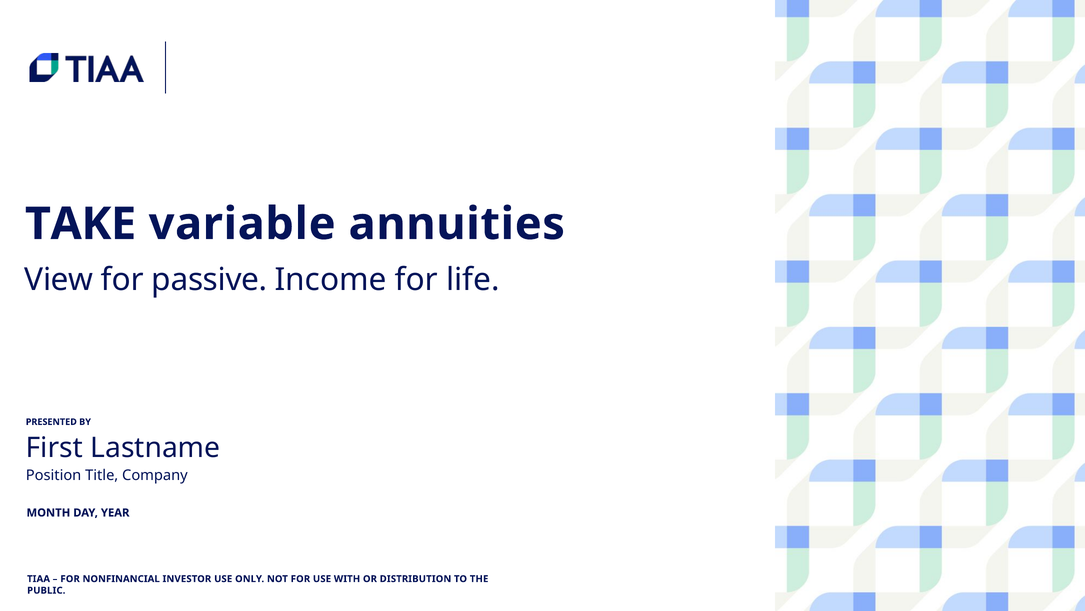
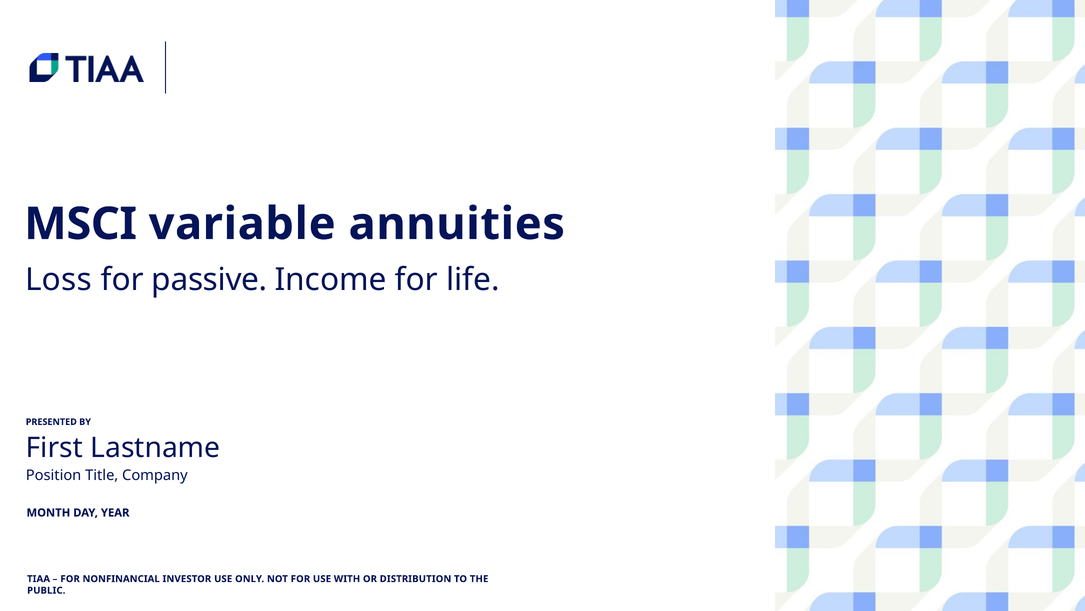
TAKE: TAKE -> MSCI
View: View -> Loss
